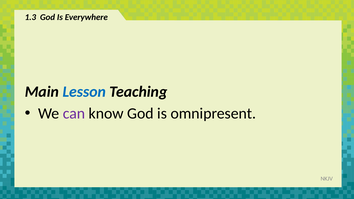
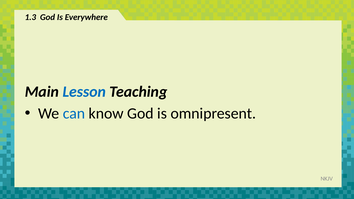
can colour: purple -> blue
